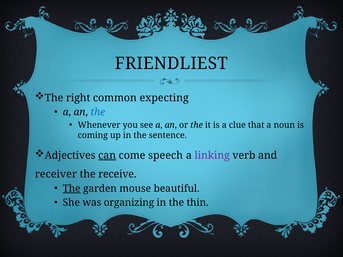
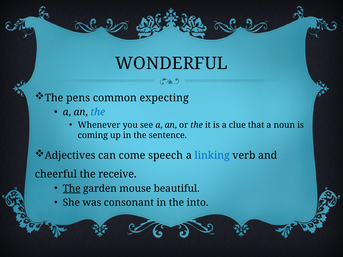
FRIENDLIEST: FRIENDLIEST -> WONDERFUL
right: right -> pens
can underline: present -> none
linking colour: purple -> blue
receiver: receiver -> cheerful
organizing: organizing -> consonant
thin: thin -> into
